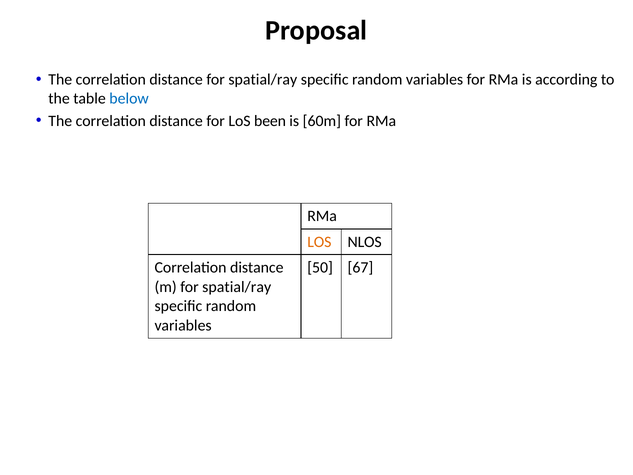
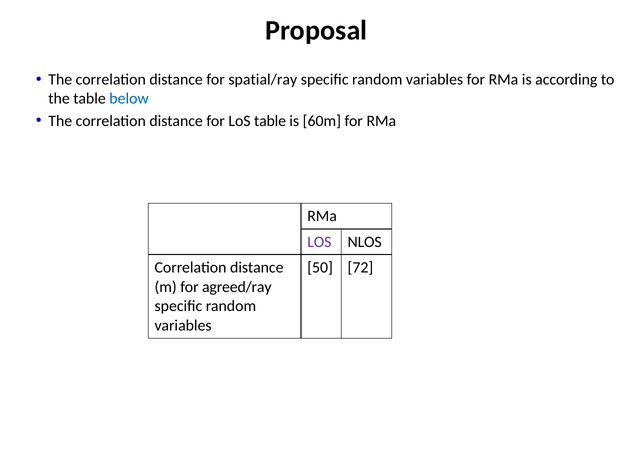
LoS been: been -> table
LOS at (319, 242) colour: orange -> purple
67: 67 -> 72
m for spatial/ray: spatial/ray -> agreed/ray
